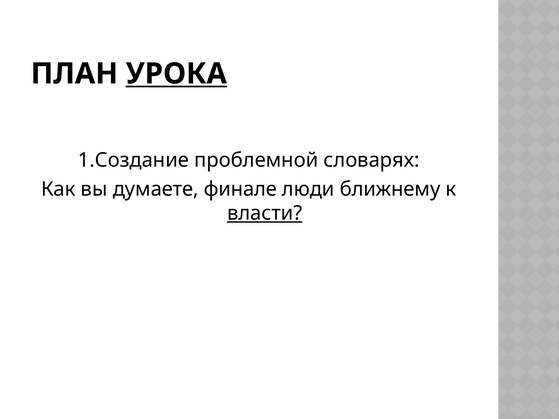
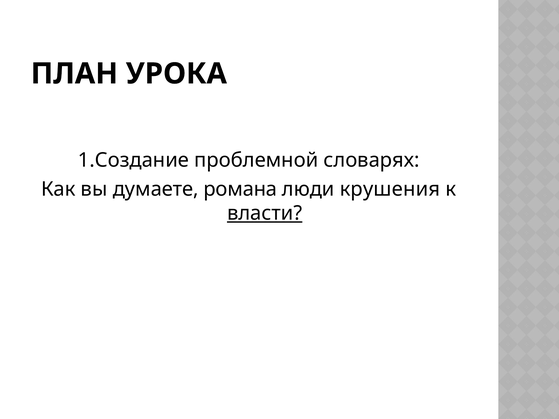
УРОКА underline: present -> none
финале: финале -> романа
ближнему: ближнему -> крушения
